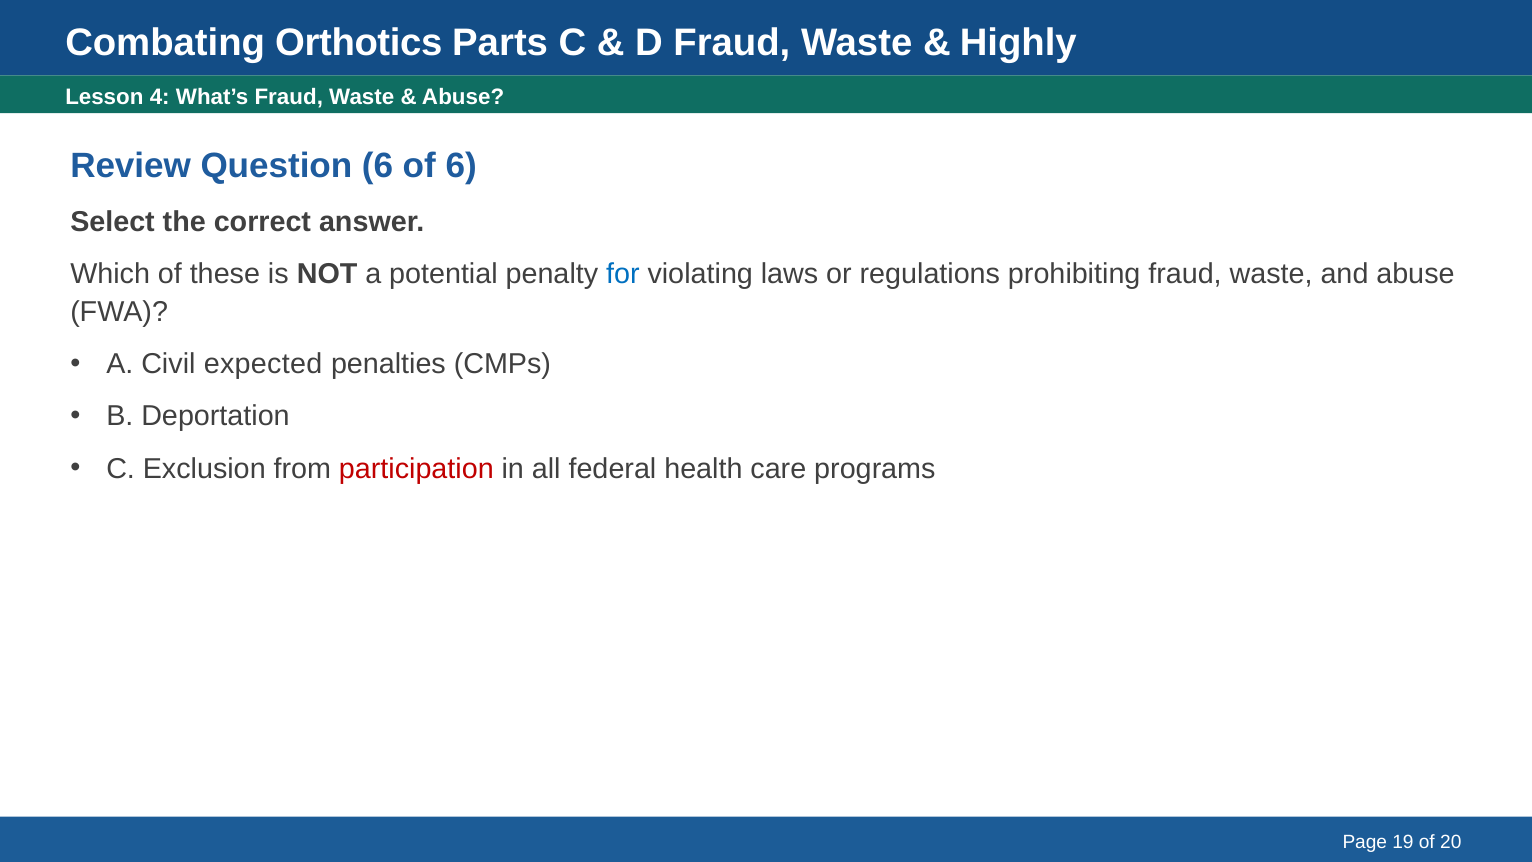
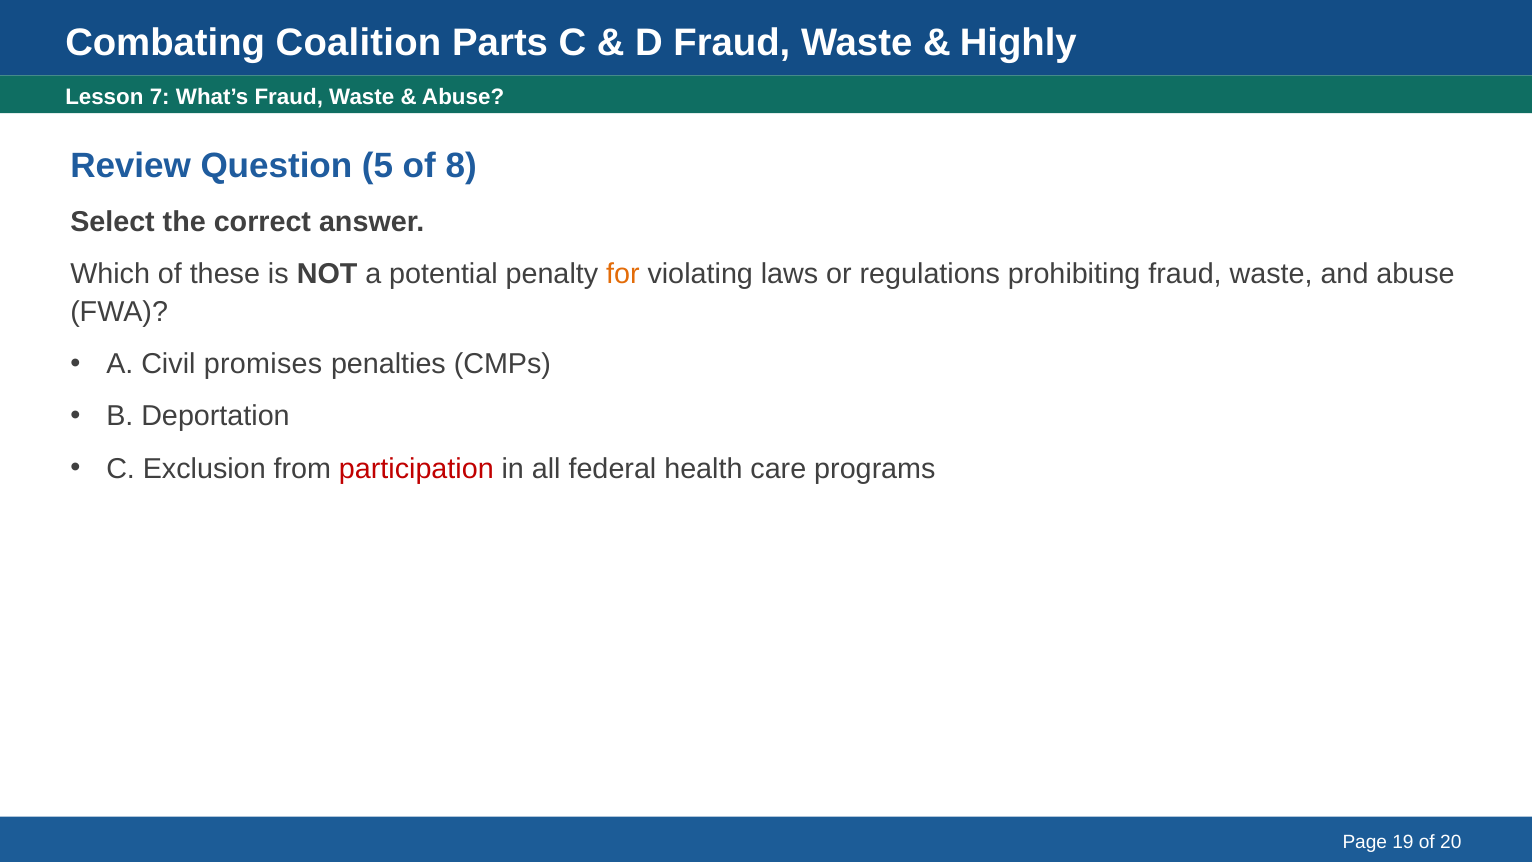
Orthotics: Orthotics -> Coalition
4: 4 -> 7
Question 6: 6 -> 5
of 6: 6 -> 8
for colour: blue -> orange
expected: expected -> promises
